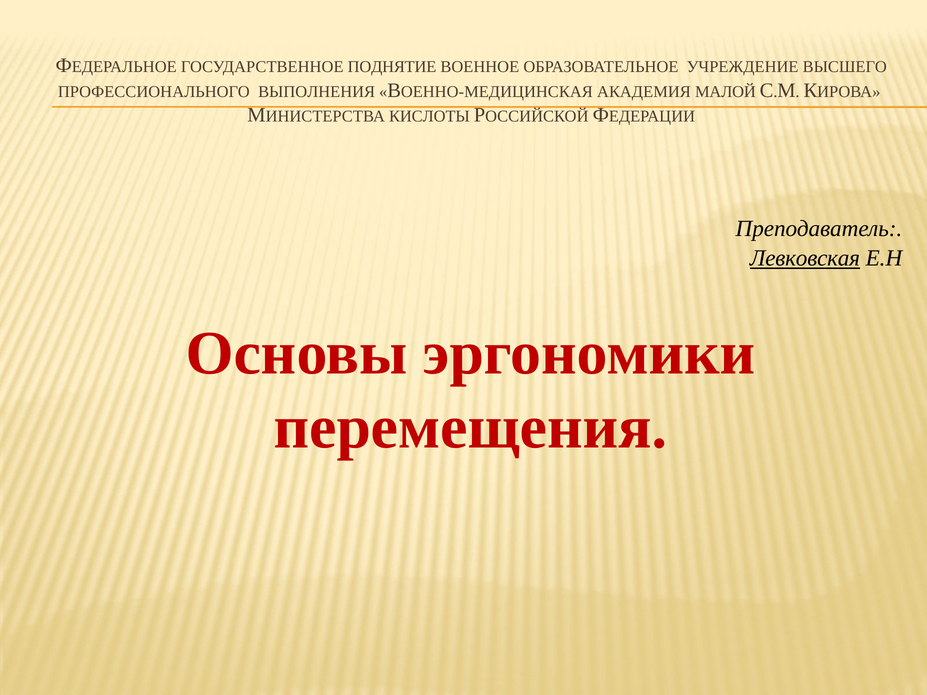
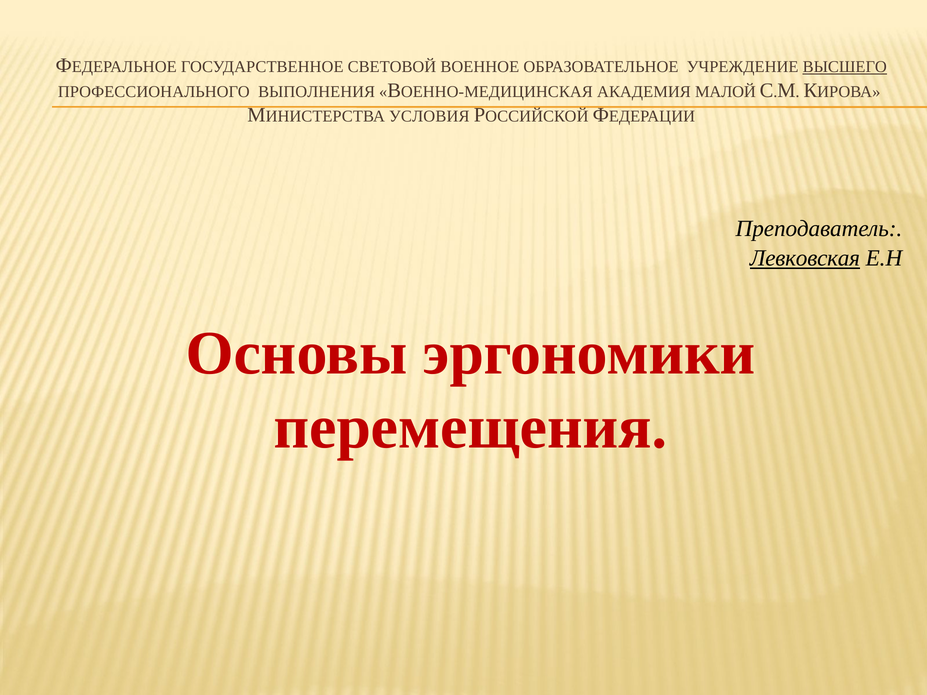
ПОДНЯТИЕ: ПОДНЯТИЕ -> СВЕТОВОЙ
ВЫСШЕГО underline: none -> present
КИСЛОТЫ: КИСЛОТЫ -> УСЛОВИЯ
